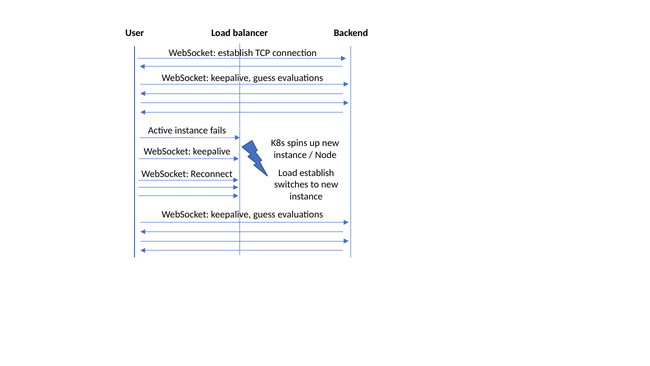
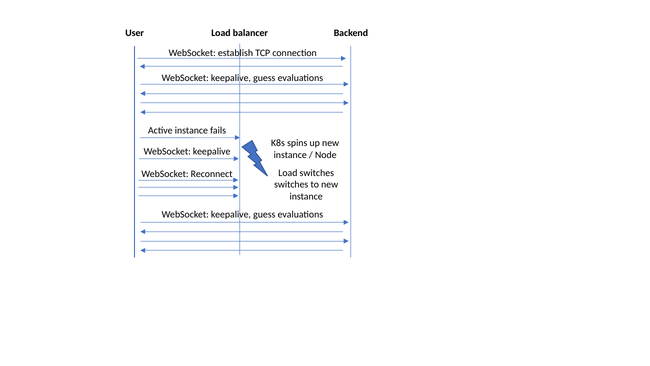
Load establish: establish -> switches
